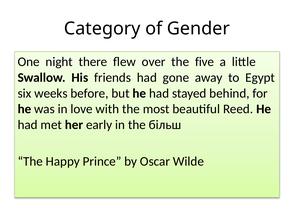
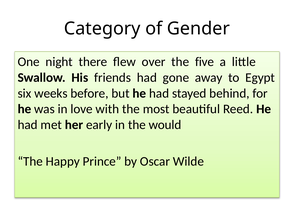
більш: більш -> would
